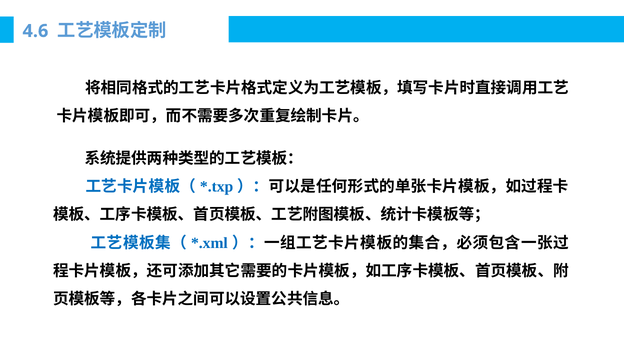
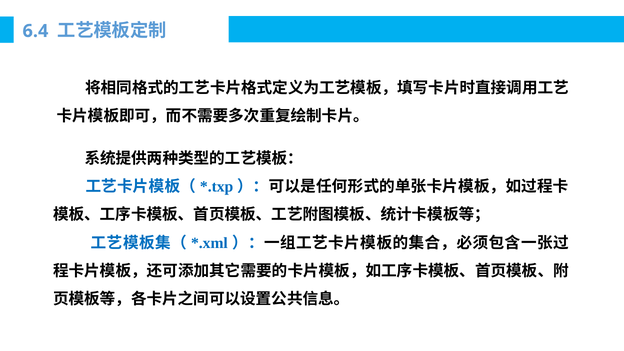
4.6: 4.6 -> 6.4
